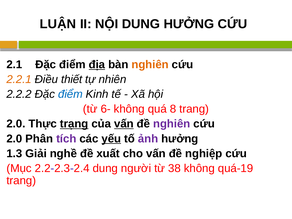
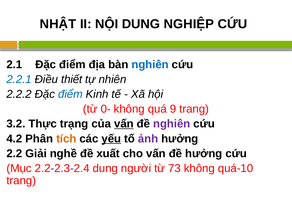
LUẬN: LUẬN -> NHẬT
DUNG HƯỞNG: HƯỞNG -> NGHIỆP
địa underline: present -> none
nghiên at (150, 65) colour: orange -> blue
2.2.1 colour: orange -> blue
6-: 6- -> 0-
8: 8 -> 9
2.0 at (16, 124): 2.0 -> 3.2
trạng underline: present -> none
2.0 at (14, 139): 2.0 -> 4.2
tích colour: purple -> orange
1.3: 1.3 -> 2.2
đề nghiệp: nghiệp -> hưởng
38: 38 -> 73
quá-19: quá-19 -> quá-10
